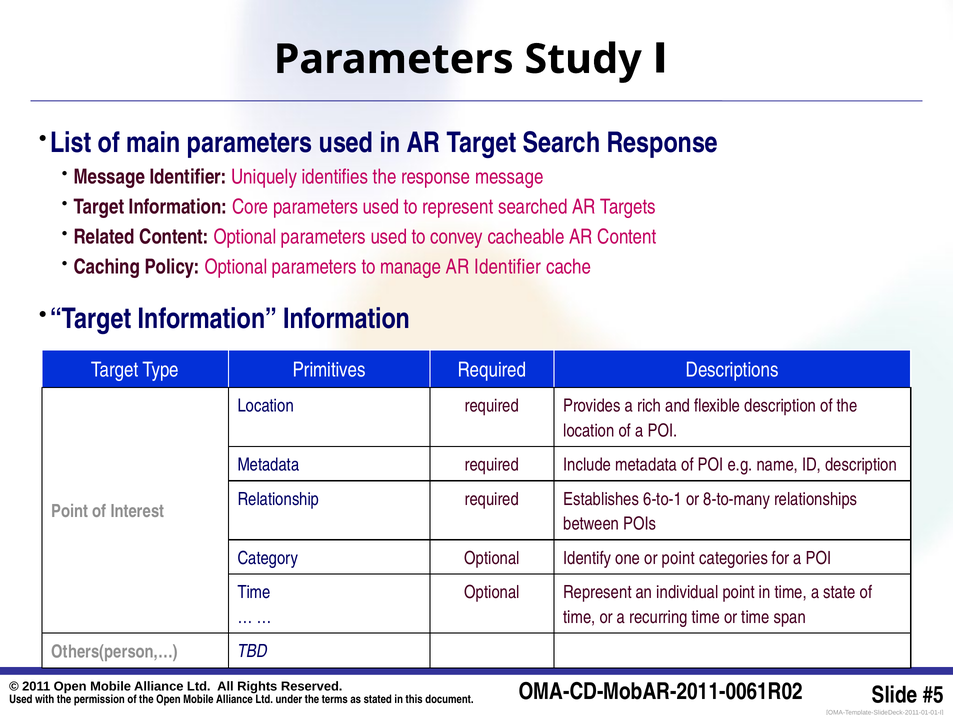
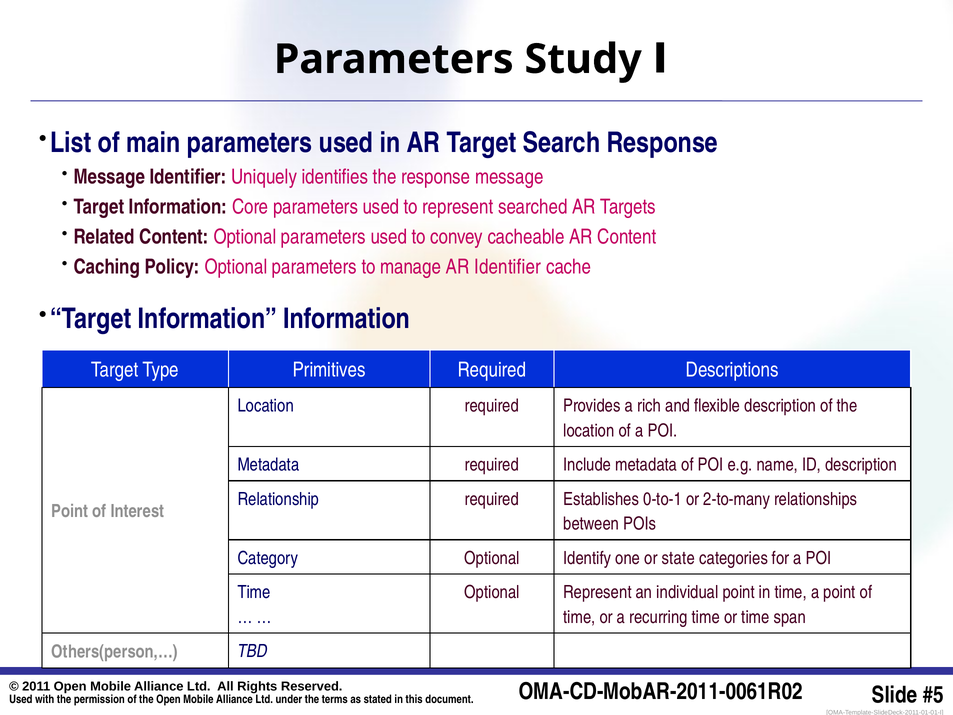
6-to-1: 6-to-1 -> 0-to-1
8-to-many: 8-to-many -> 2-to-many
or point: point -> state
a state: state -> point
